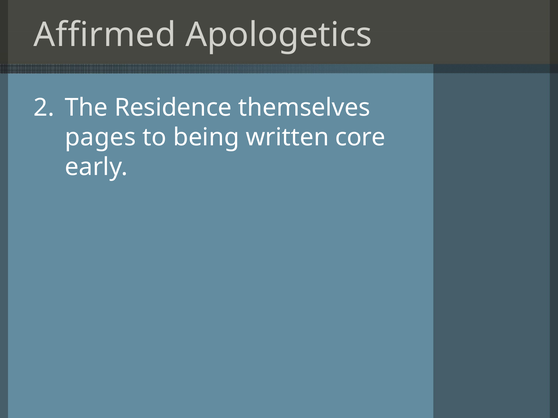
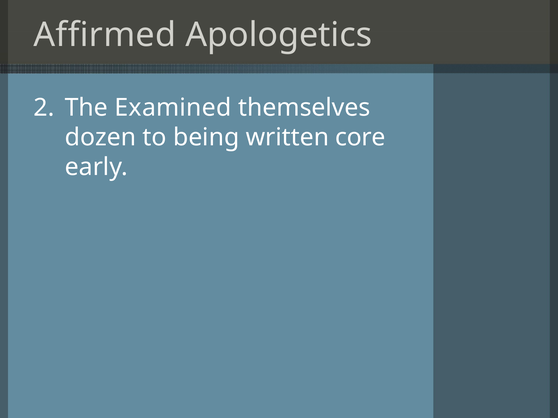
Residence: Residence -> Examined
pages: pages -> dozen
